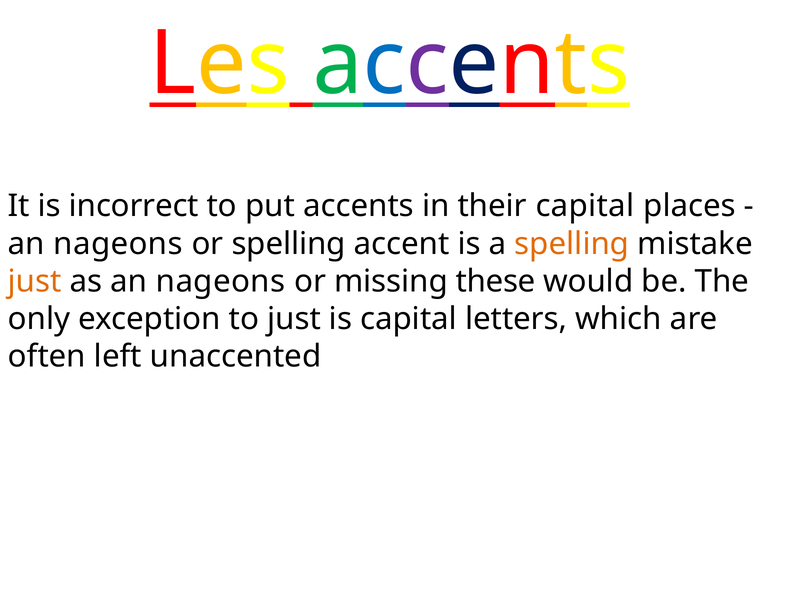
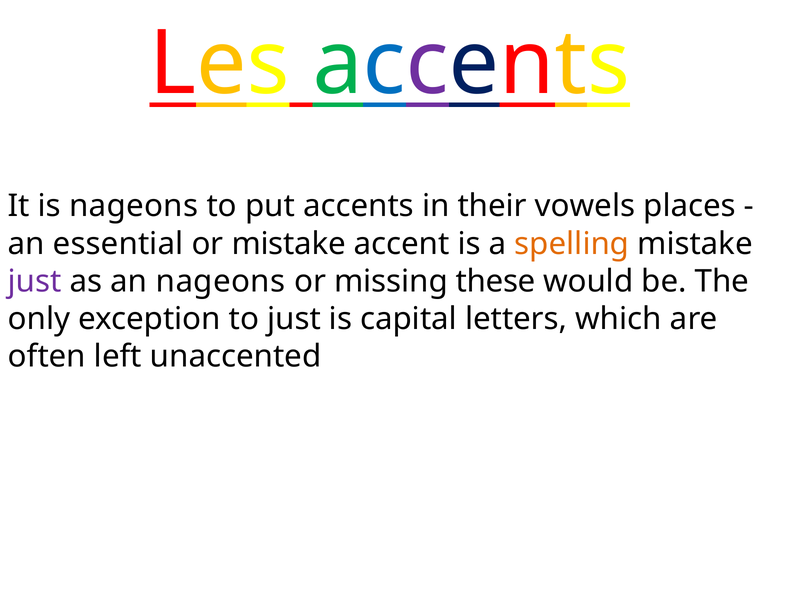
is incorrect: incorrect -> nageons
their capital: capital -> vowels
nageons at (118, 244): nageons -> essential
or spelling: spelling -> mistake
just at (35, 282) colour: orange -> purple
